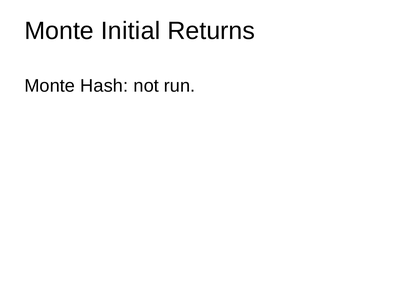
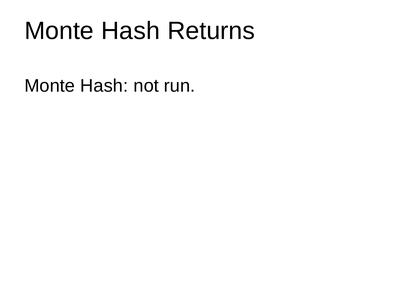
Initial at (131, 31): Initial -> Hash
